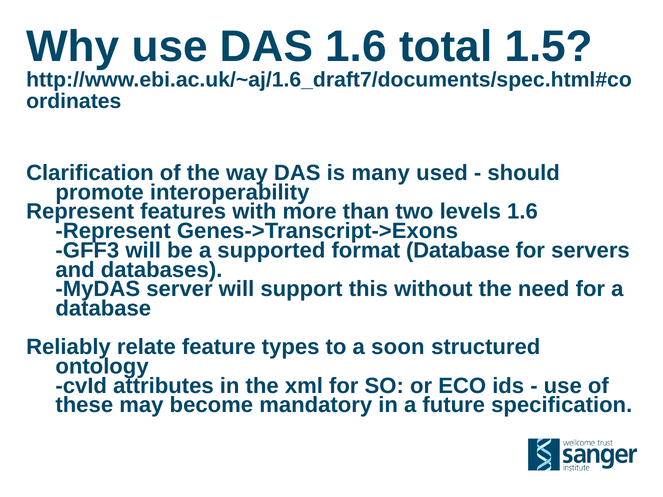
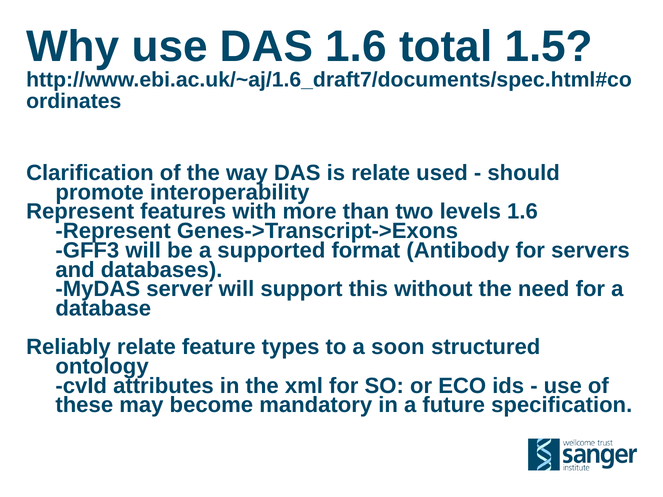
is many: many -> relate
format Database: Database -> Antibody
